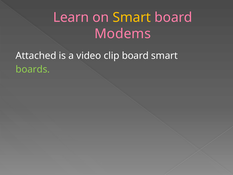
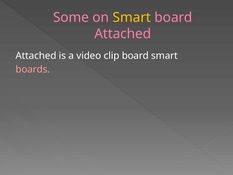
Learn: Learn -> Some
Modems at (123, 34): Modems -> Attached
boards colour: light green -> pink
